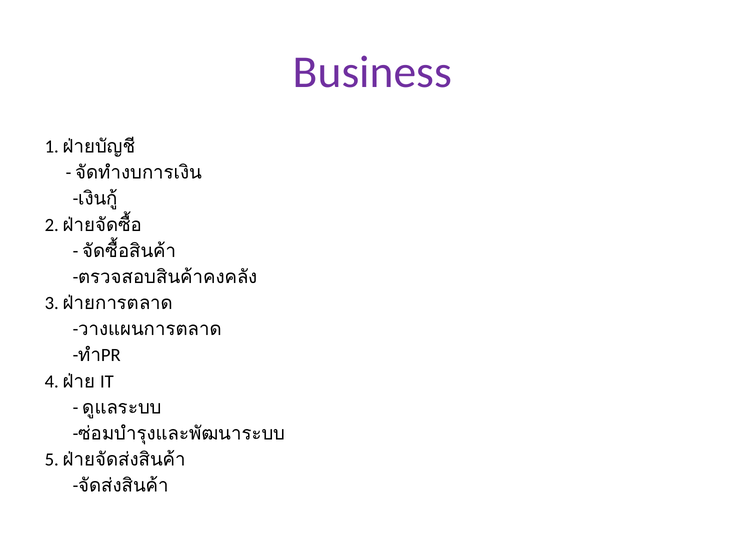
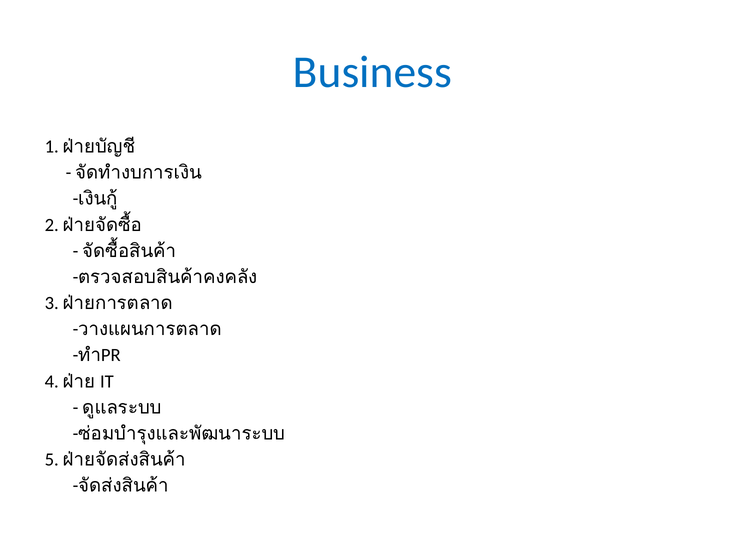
Business colour: purple -> blue
